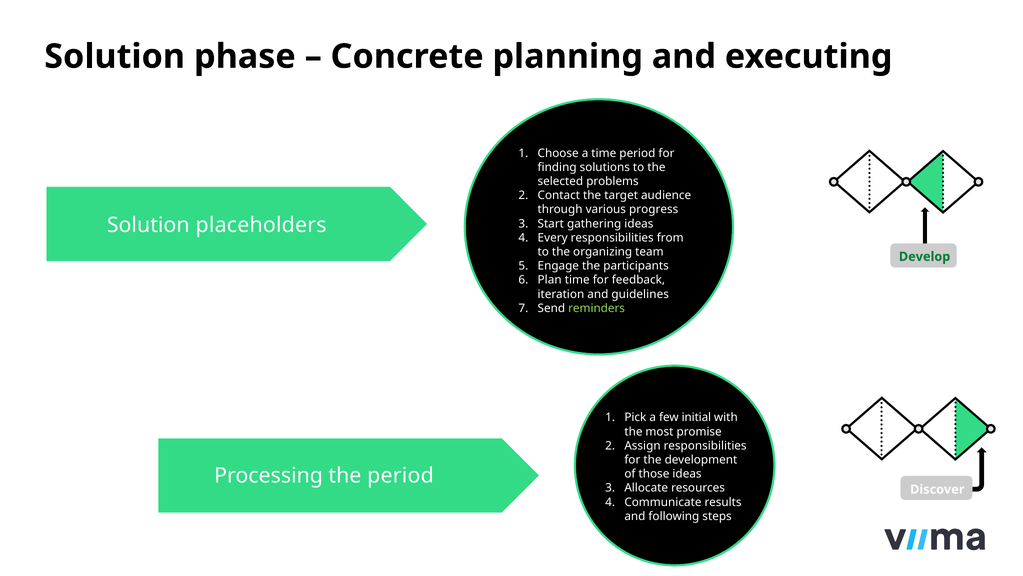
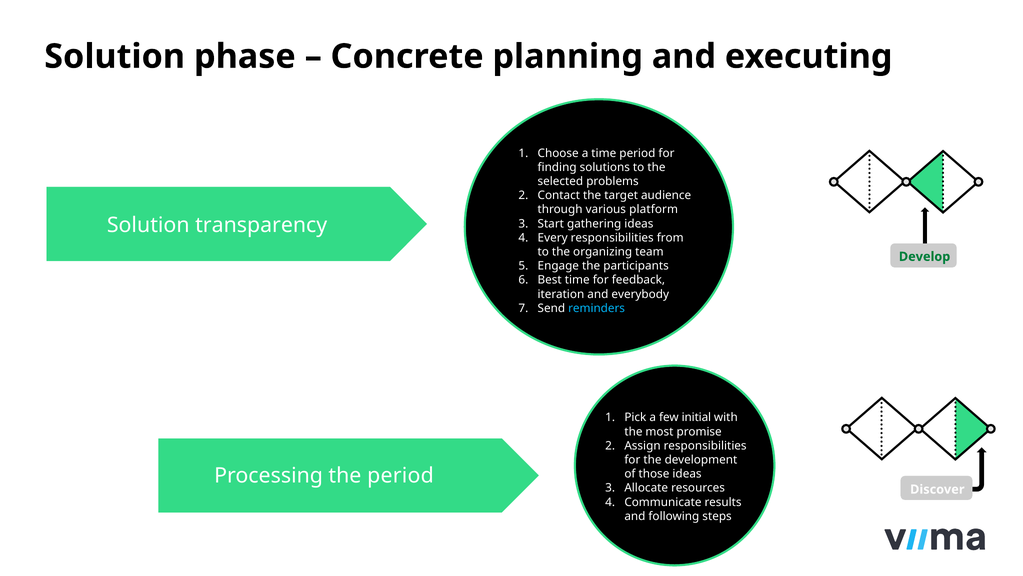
progress: progress -> platform
placeholders: placeholders -> transparency
Plan: Plan -> Best
guidelines: guidelines -> everybody
reminders colour: light green -> light blue
